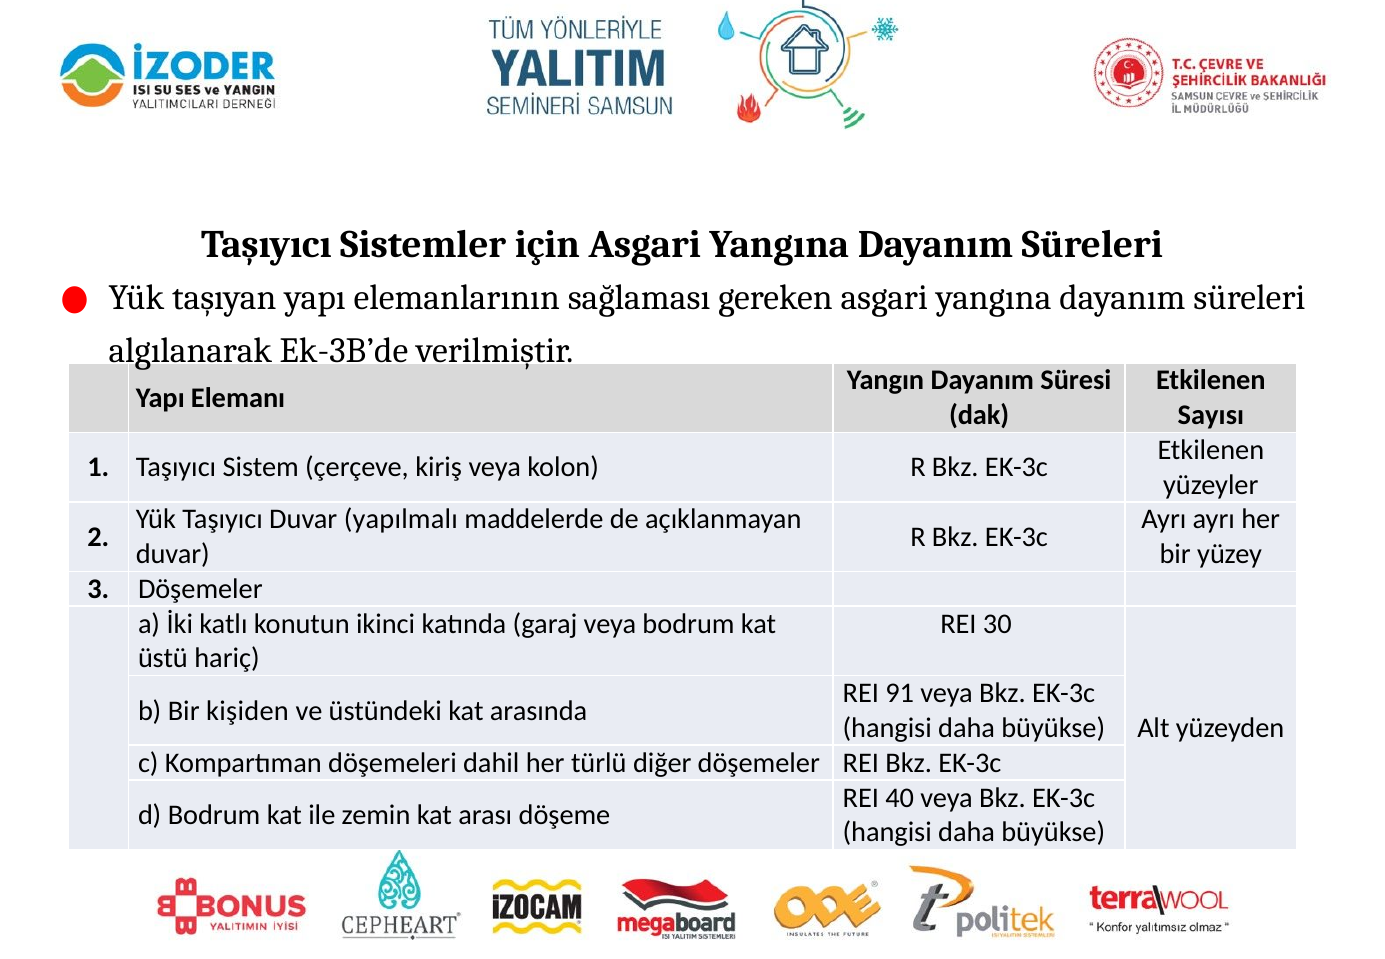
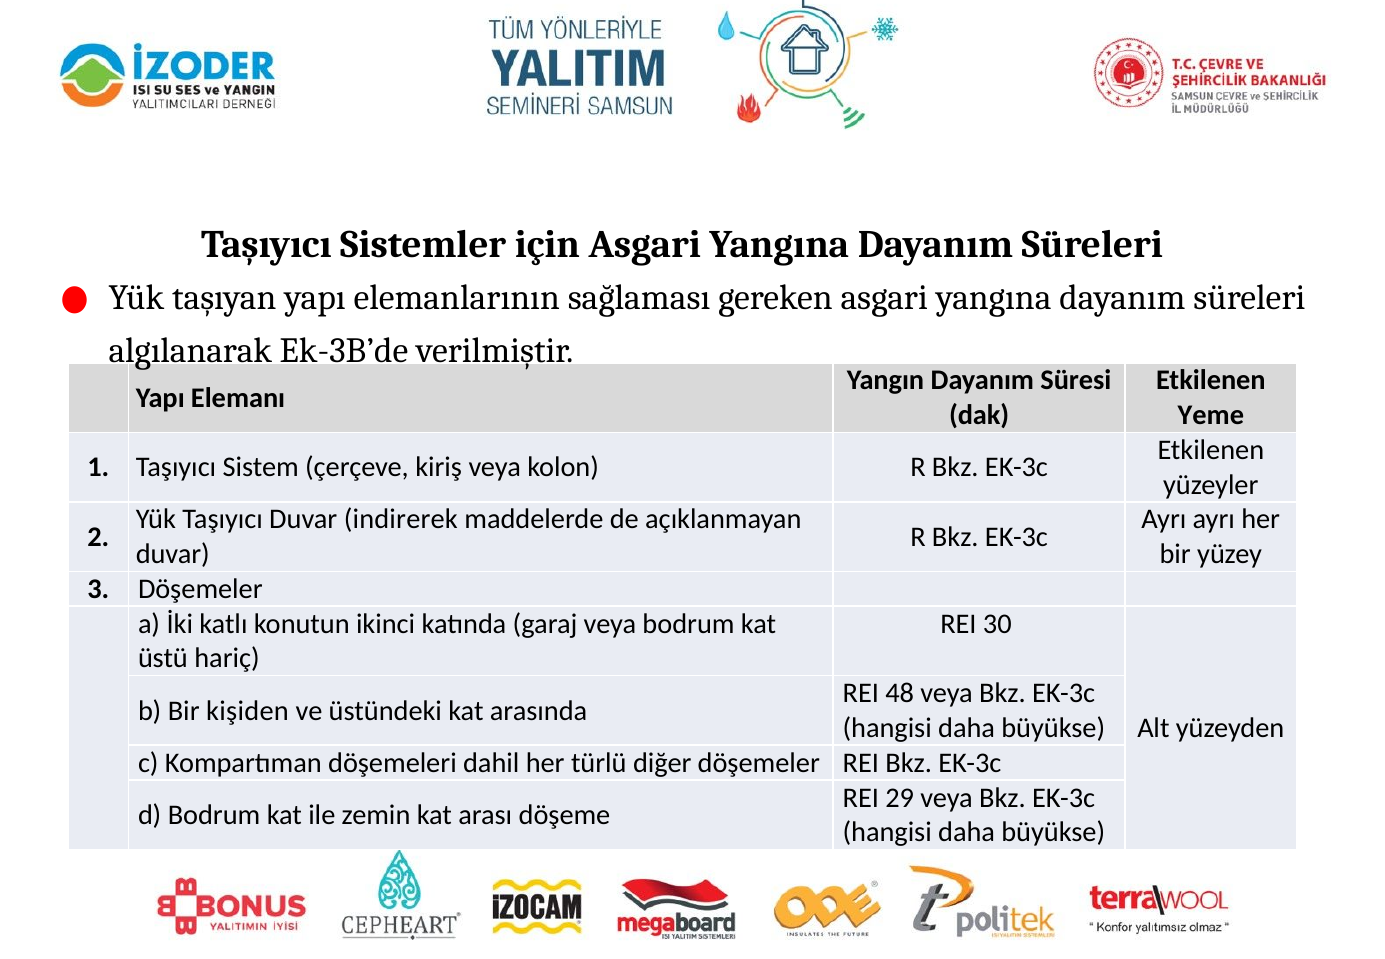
Sayısı: Sayısı -> Yeme
yapılmalı: yapılmalı -> indirerek
91: 91 -> 48
40: 40 -> 29
